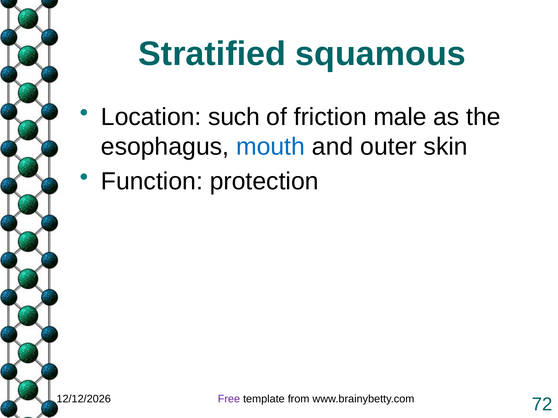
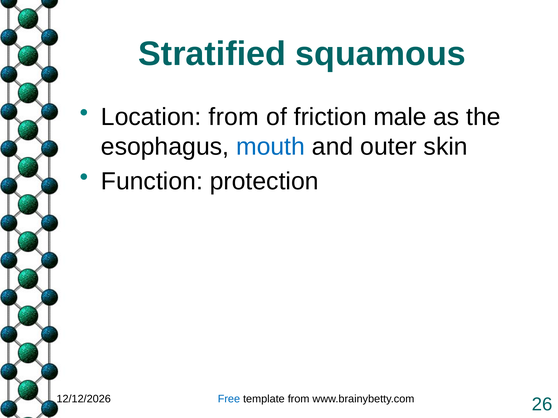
Location such: such -> from
Free colour: purple -> blue
72: 72 -> 26
